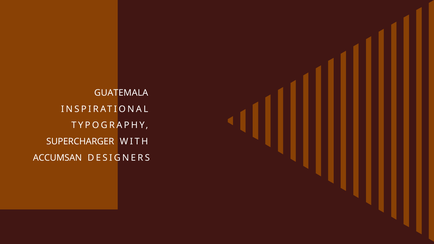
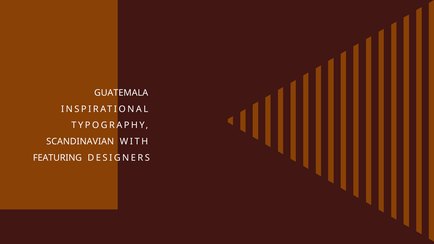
SUPERCHARGER: SUPERCHARGER -> SCANDINAVIAN
ACCUMSAN: ACCUMSAN -> FEATURING
